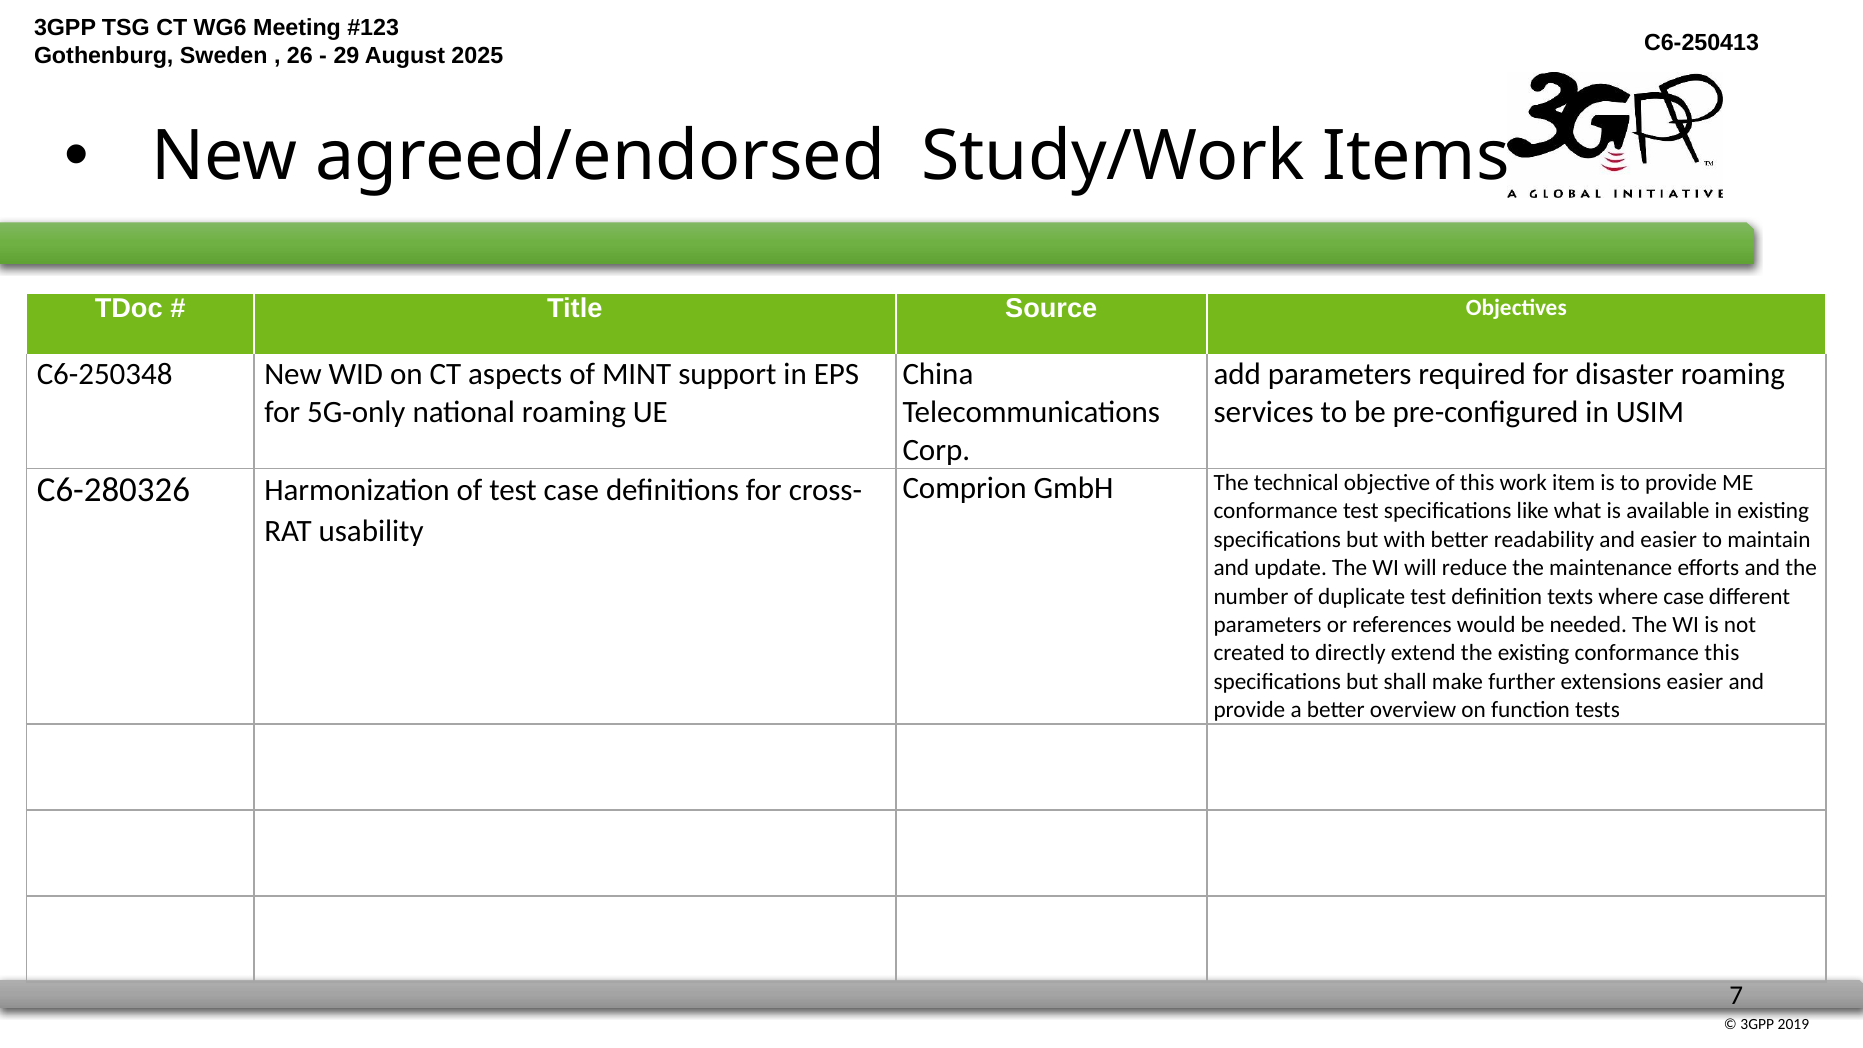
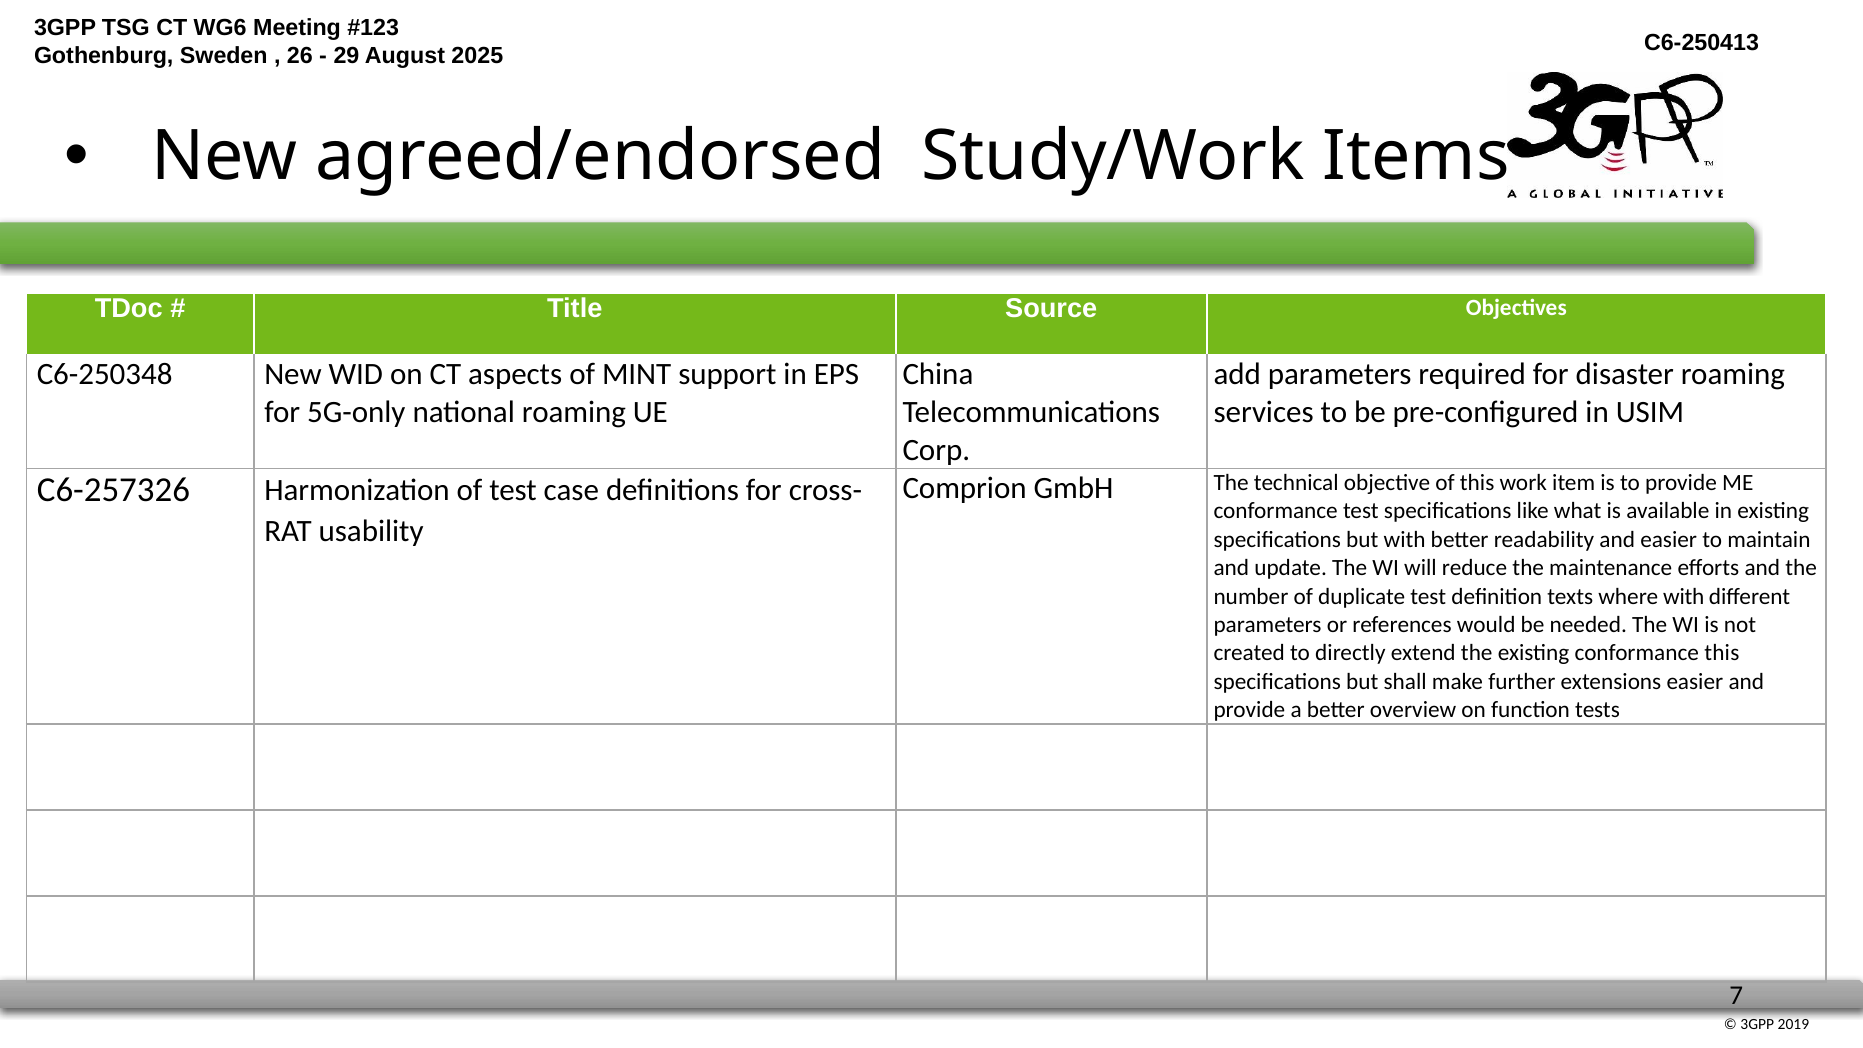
C6-280326: C6-280326 -> C6-257326
where case: case -> with
